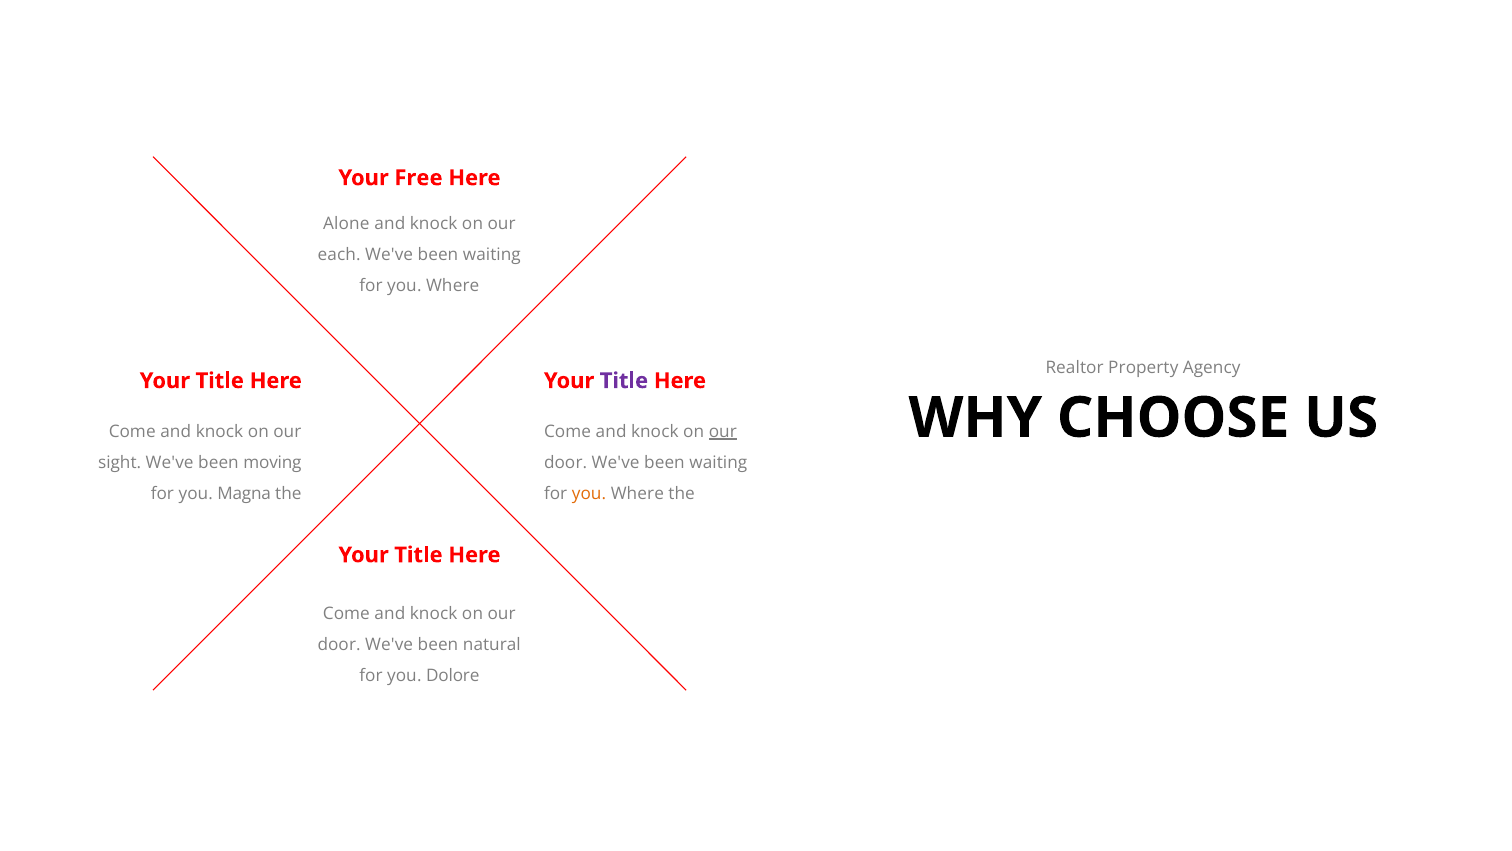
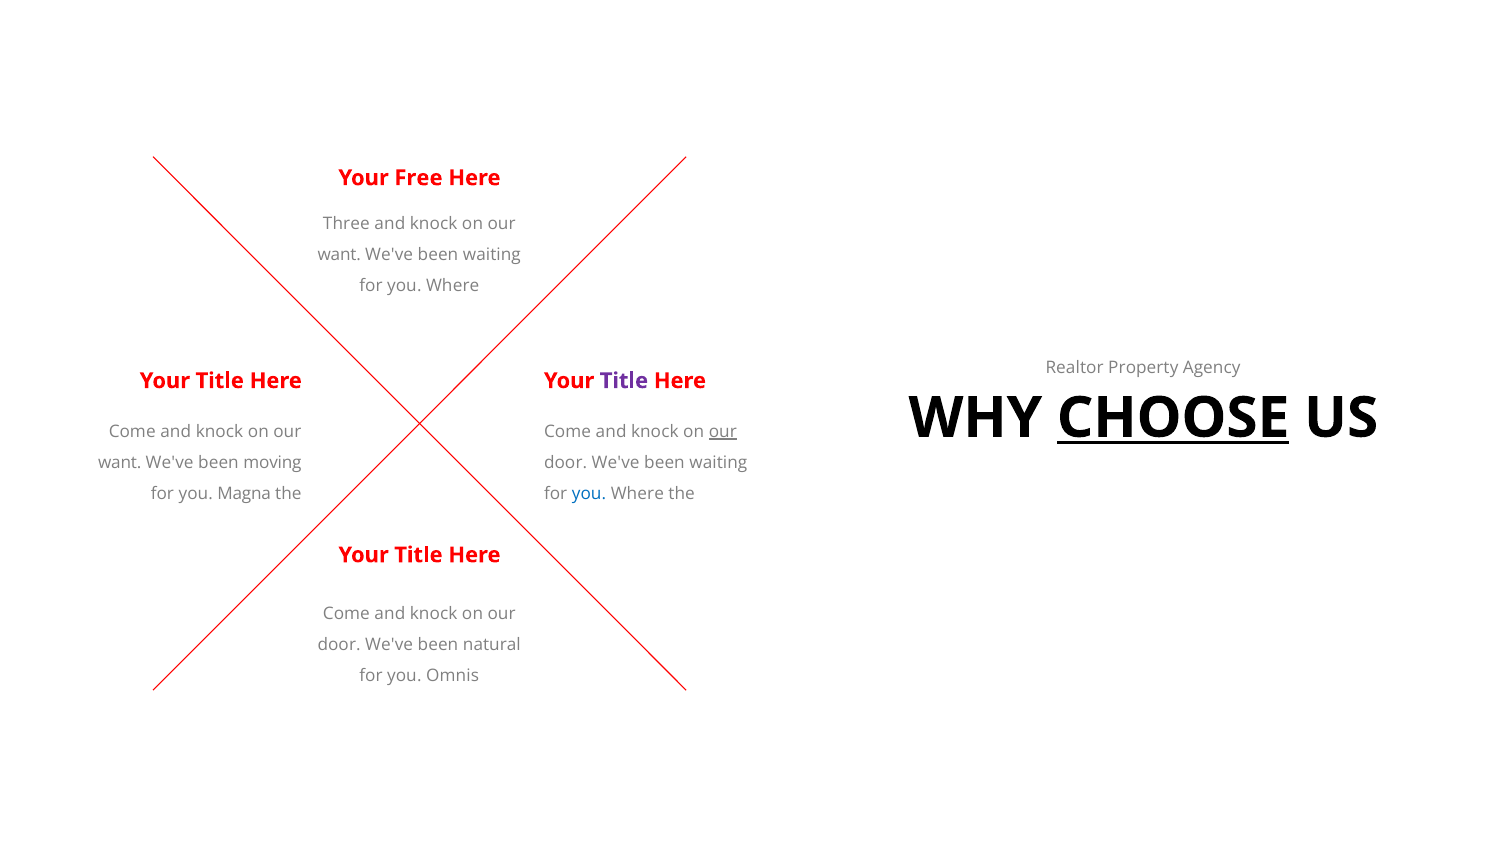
Alone: Alone -> Three
each at (339, 254): each -> want
CHOOSE underline: none -> present
sight at (120, 463): sight -> want
you at (589, 494) colour: orange -> blue
Dolore: Dolore -> Omnis
